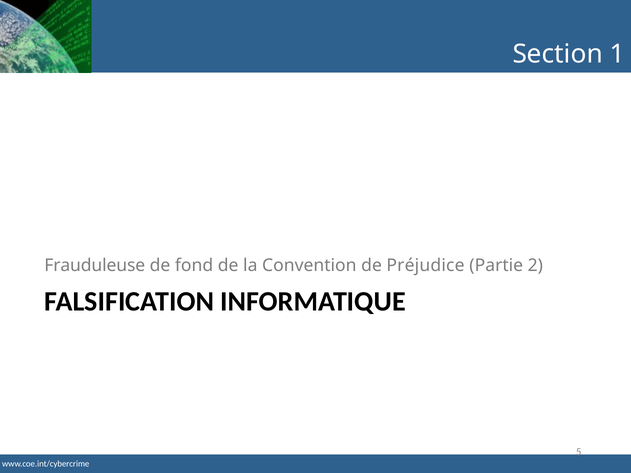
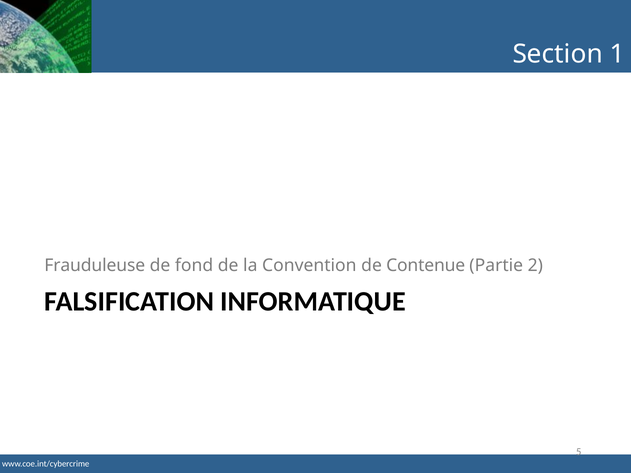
Préjudice: Préjudice -> Contenue
